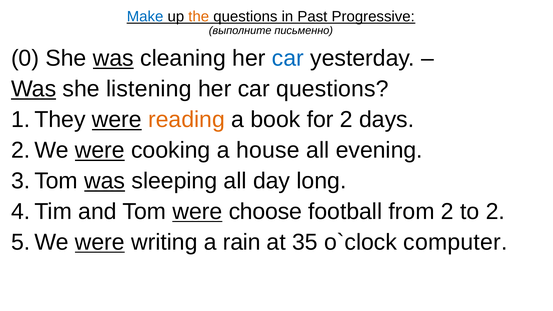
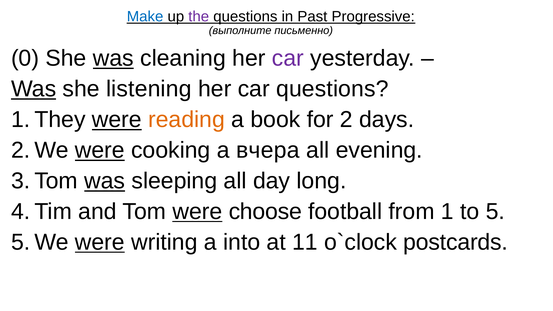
the colour: orange -> purple
car at (288, 58) colour: blue -> purple
house: house -> вчера
from 2: 2 -> 1
to 2: 2 -> 5
rain: rain -> into
35: 35 -> 11
computer: computer -> postcards
